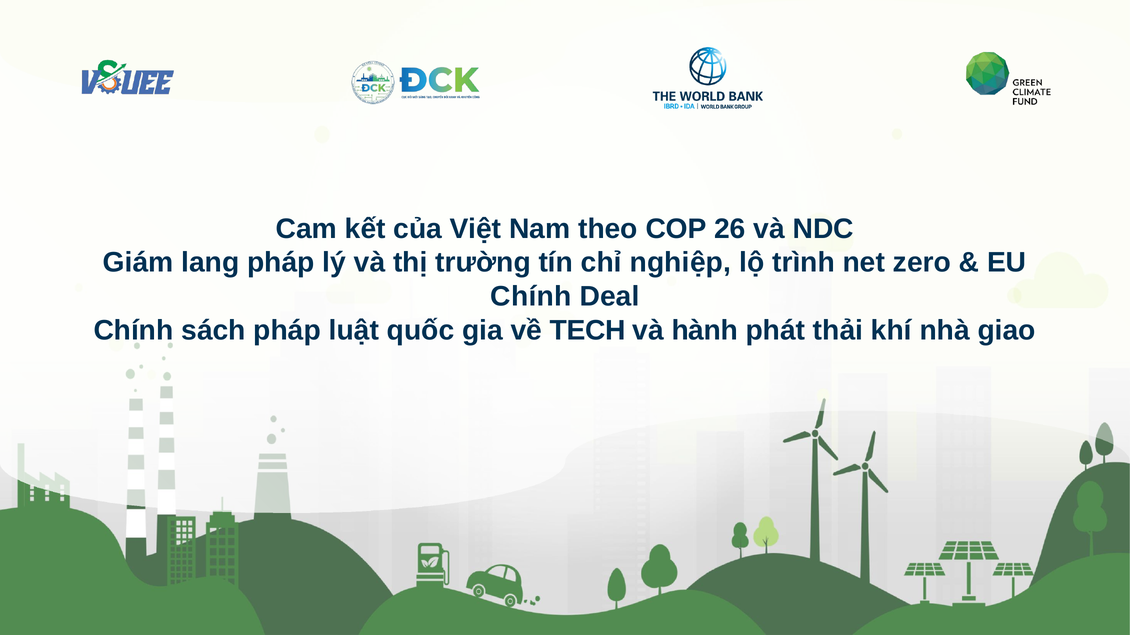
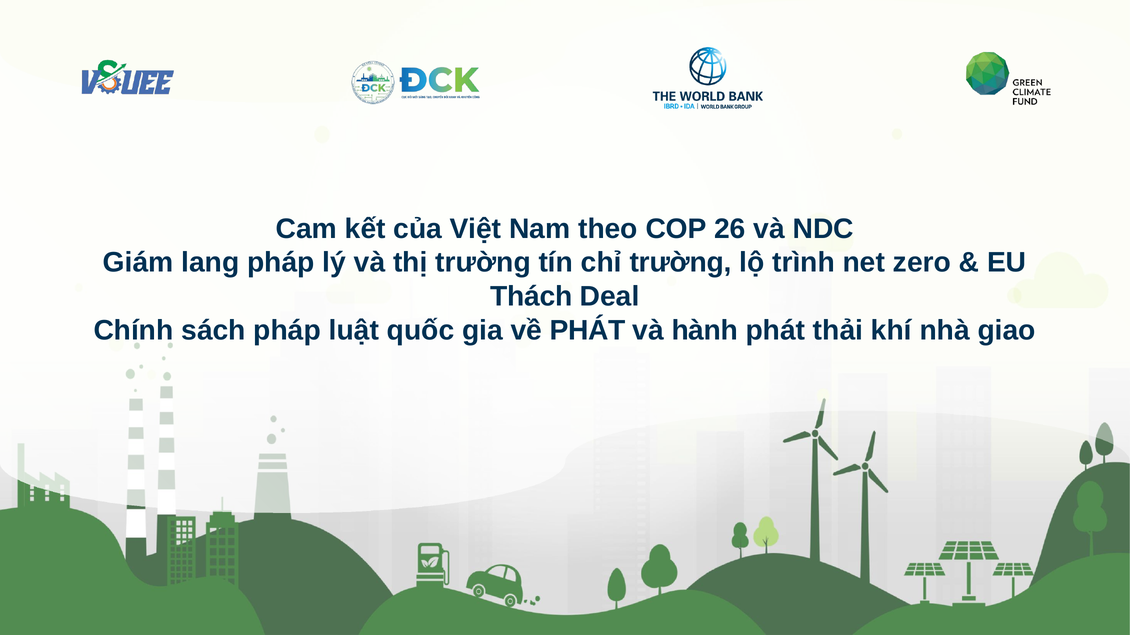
chỉ nghiệp: nghiệp -> trường
Chính at (531, 297): Chính -> Thách
về TECH: TECH -> PHÁT
